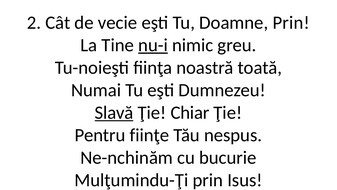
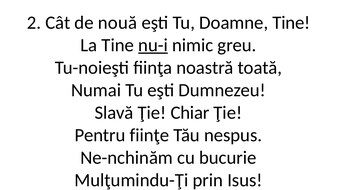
vecie: vecie -> nouă
Doamne Prin: Prin -> Tine
Slavă underline: present -> none
